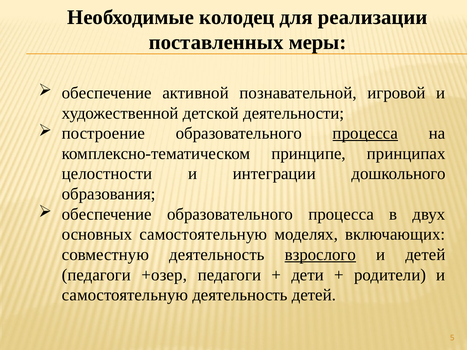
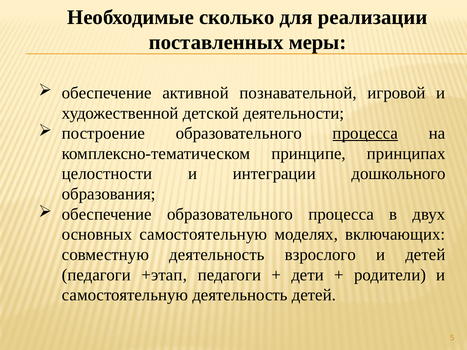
колодец: колодец -> сколько
взрослого underline: present -> none
+озер: +озер -> +этап
